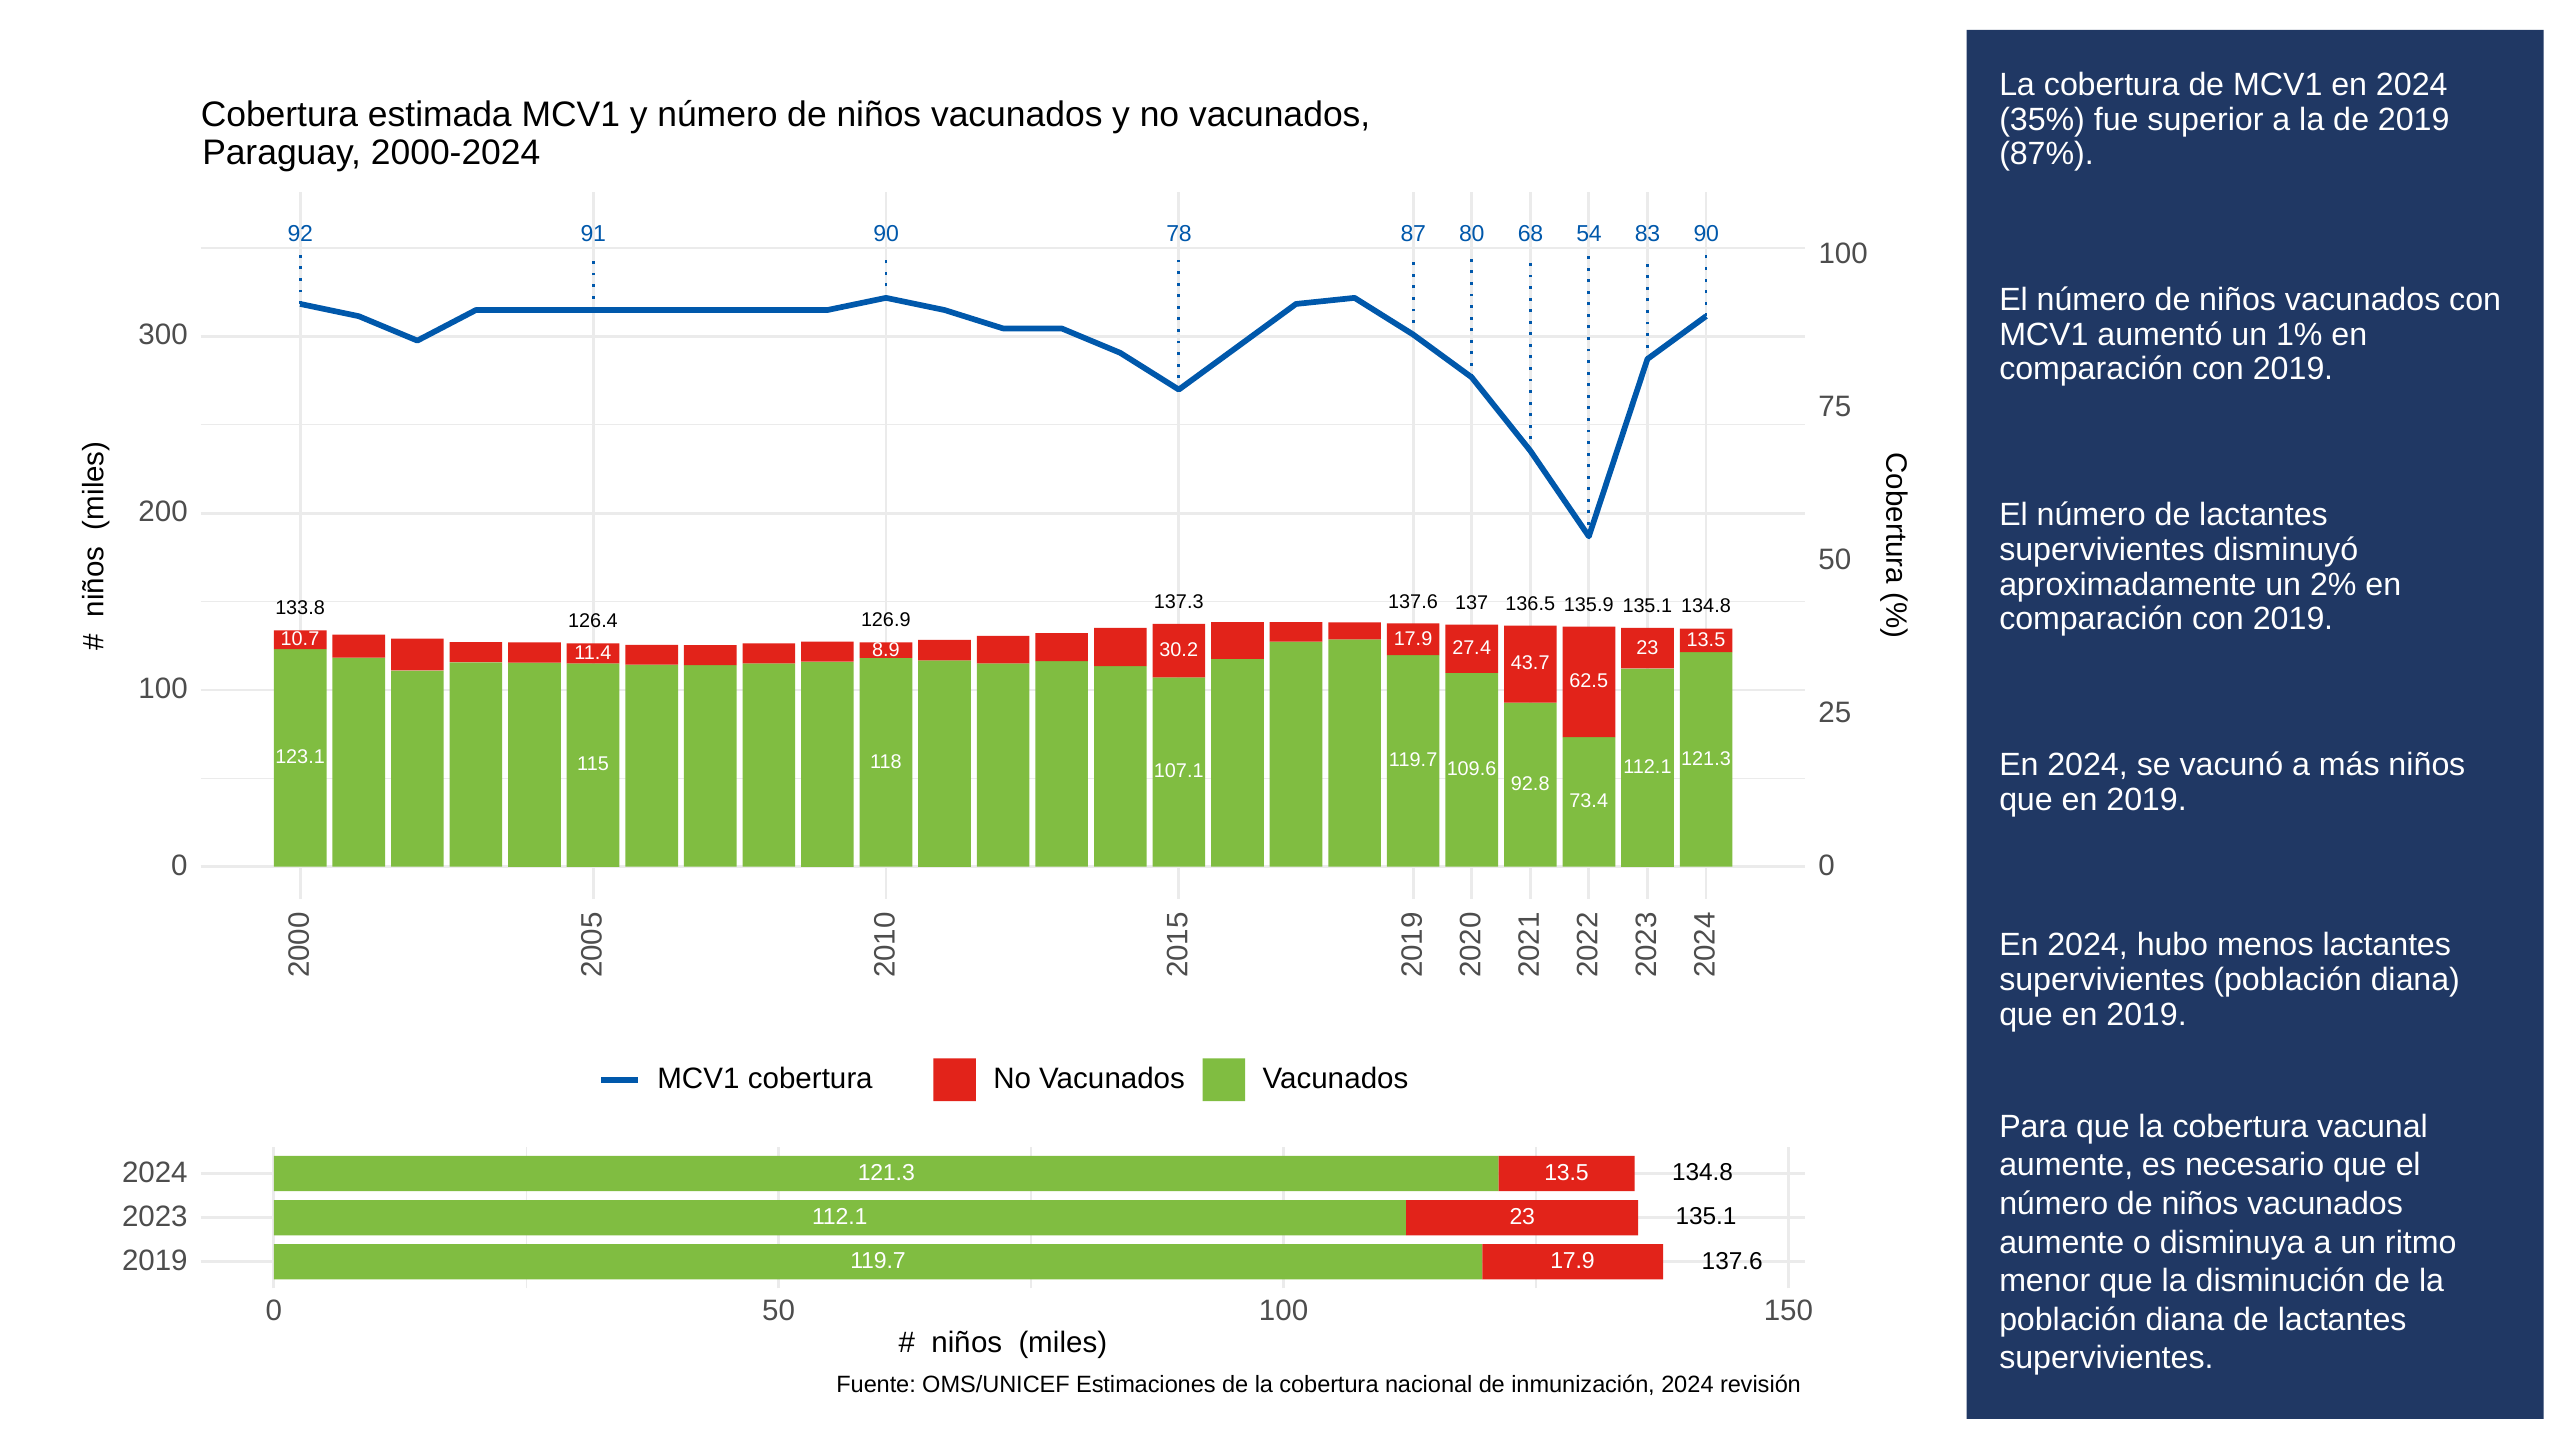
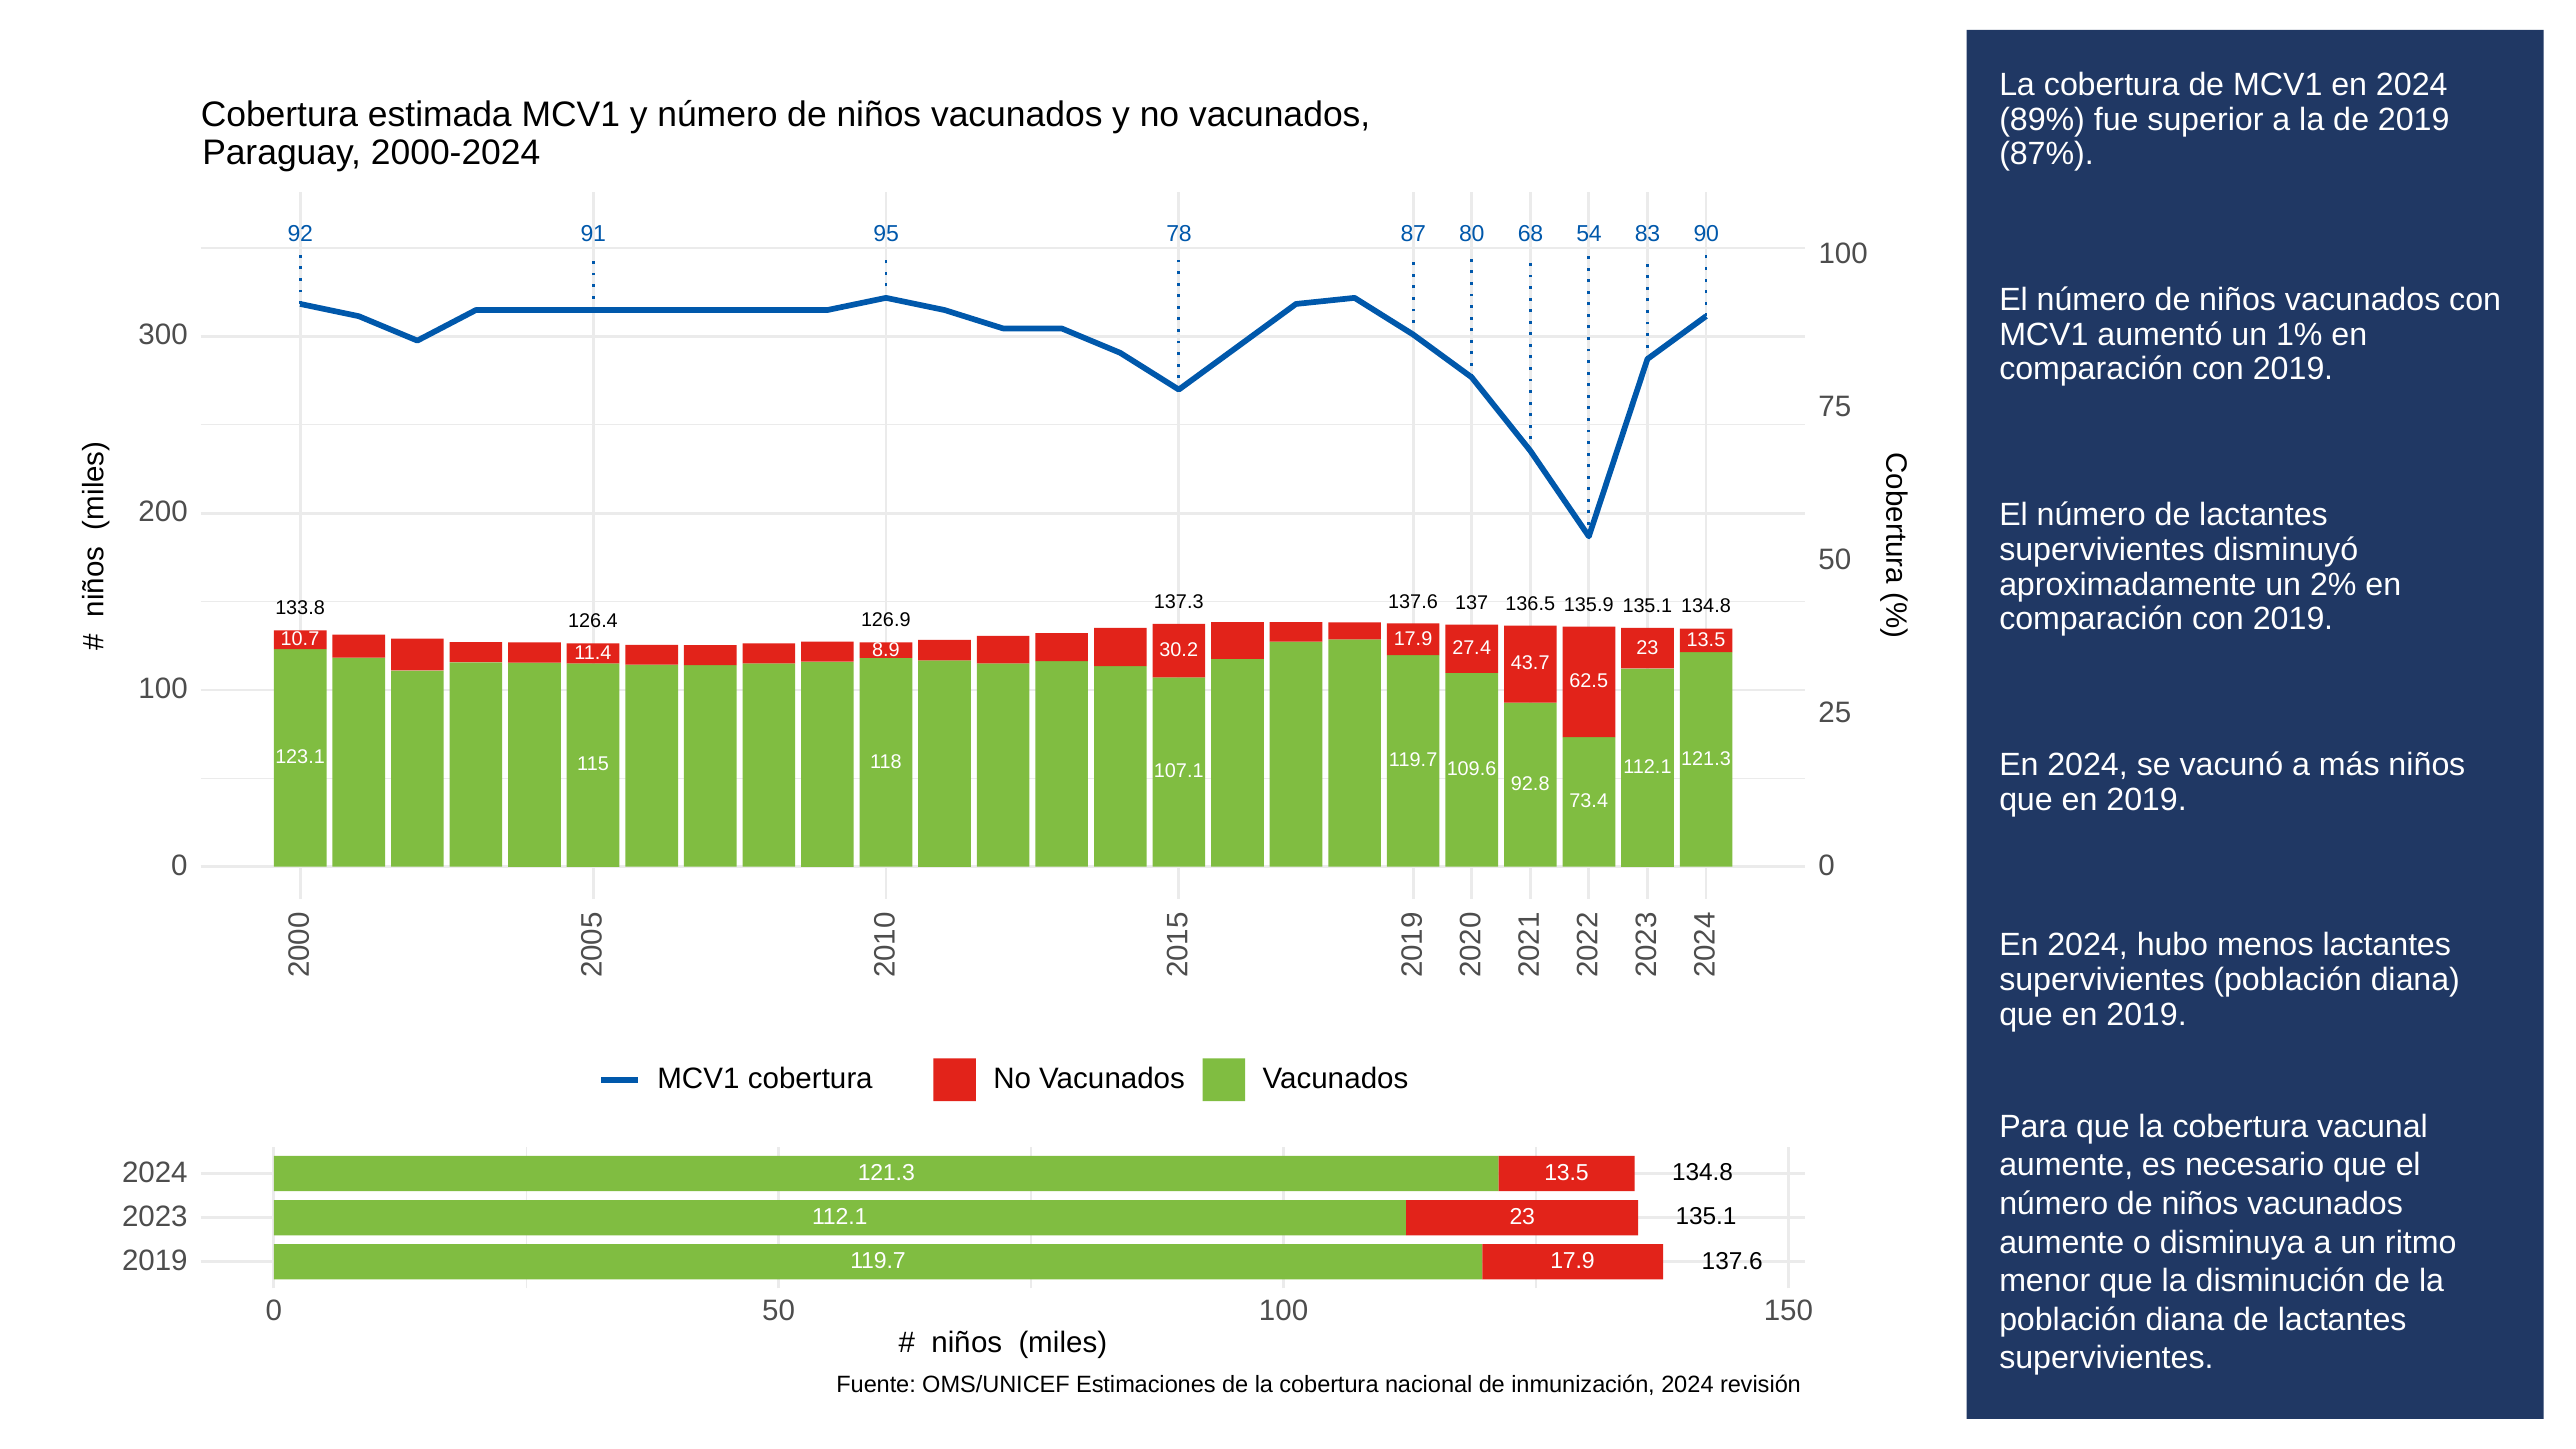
35%: 35% -> 89%
91 90: 90 -> 95
